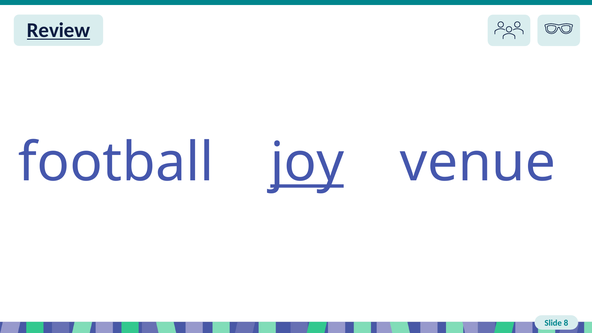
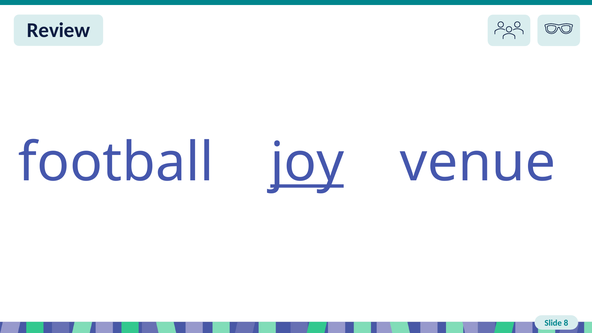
Review at (58, 30) underline: present -> none
